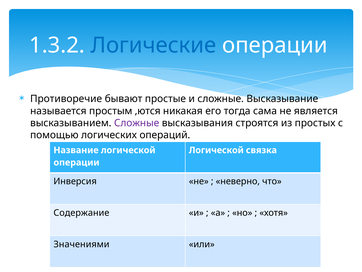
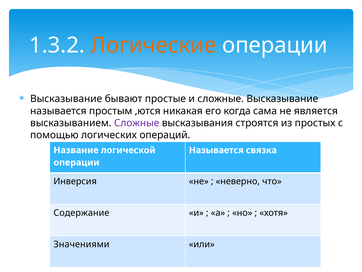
Логические colour: blue -> orange
Противоречие at (66, 99): Противоречие -> Высказывание
тогда: тогда -> когда
Логической at (216, 150): Логической -> Называется
